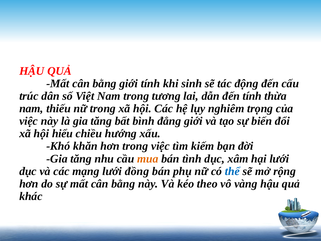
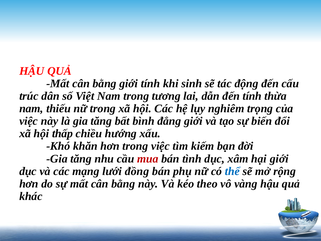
hiểu: hiểu -> thấp
mua colour: orange -> red
hại lưới: lưới -> giới
